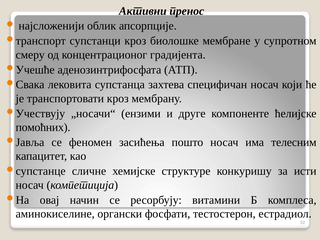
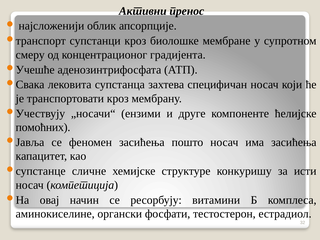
има телесним: телесним -> засићења
